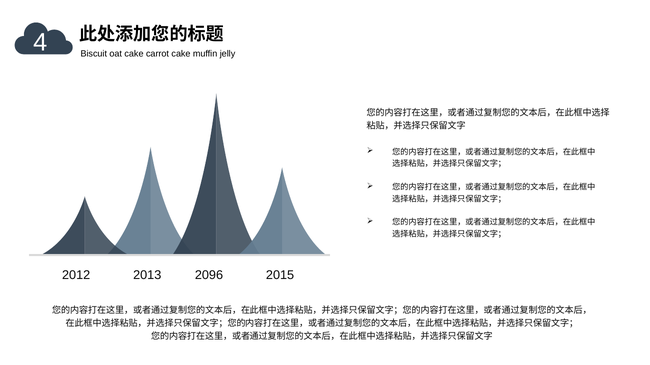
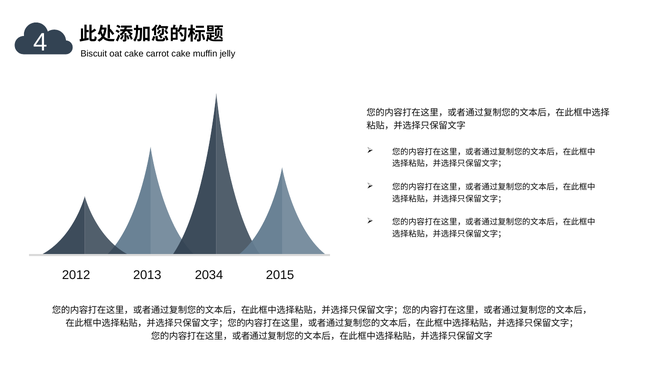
2096: 2096 -> 2034
